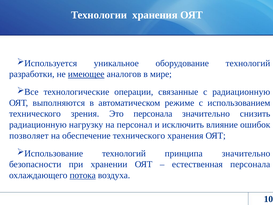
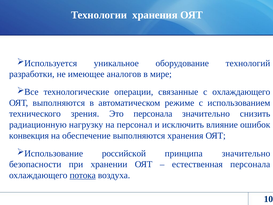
имеющее underline: present -> none
с радиационную: радиационную -> охлаждающего
позволяет: позволяет -> конвекция
обеспечение технического: технического -> выполняются
технологий at (124, 153): технологий -> российской
